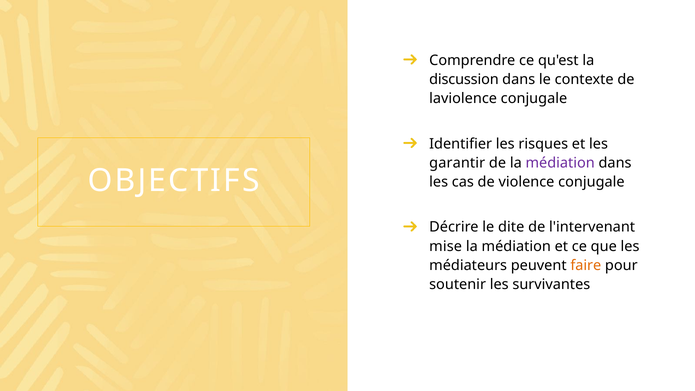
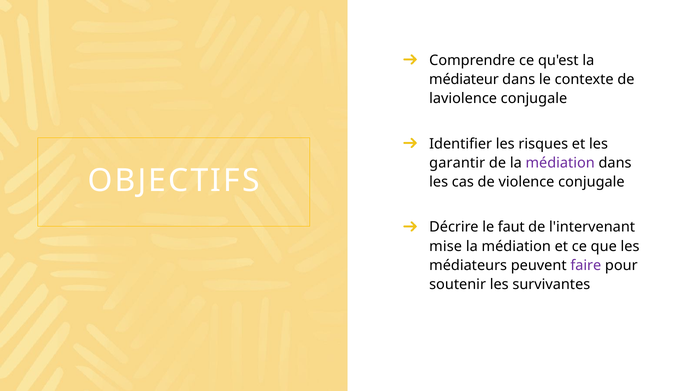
discussion: discussion -> médiateur
dite: dite -> faut
faire colour: orange -> purple
